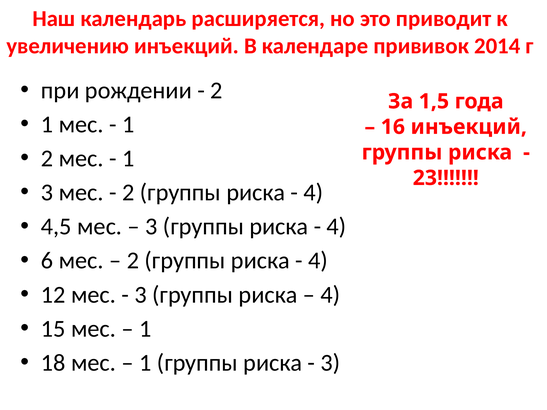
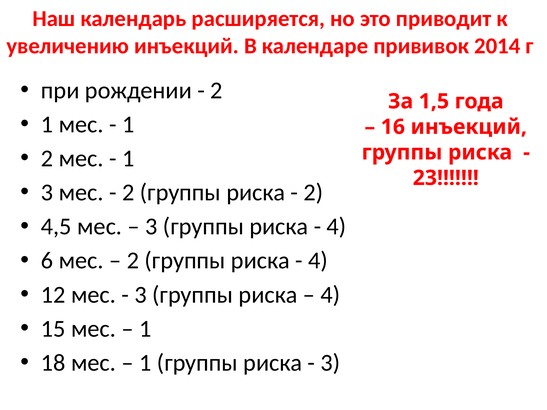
4 at (313, 193): 4 -> 2
